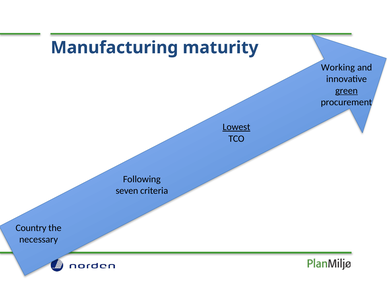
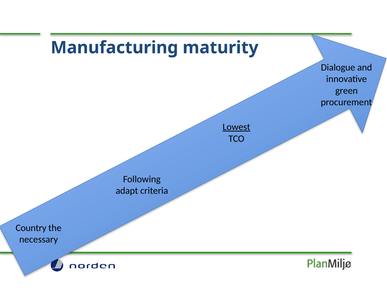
Working: Working -> Dialogue
green underline: present -> none
seven: seven -> adapt
